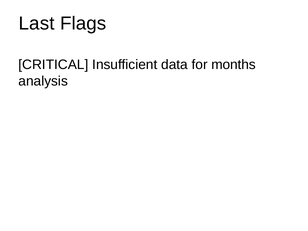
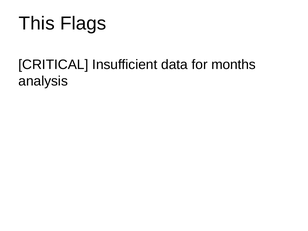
Last: Last -> This
